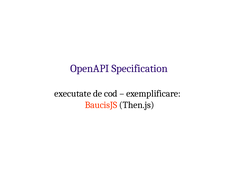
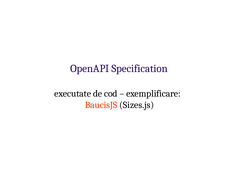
Then.js: Then.js -> Sizes.js
